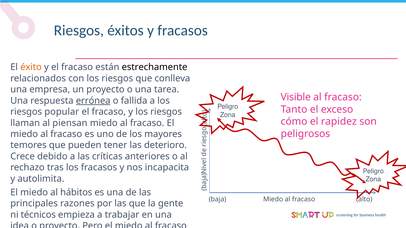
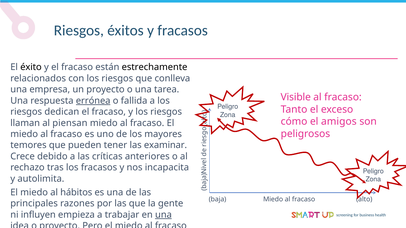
éxito colour: orange -> black
popular: popular -> dedican
rapidez: rapidez -> amigos
deterioro: deterioro -> examinar
técnicos: técnicos -> influyen
una at (163, 215) underline: none -> present
